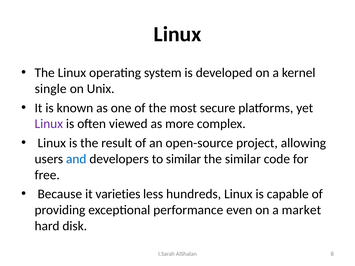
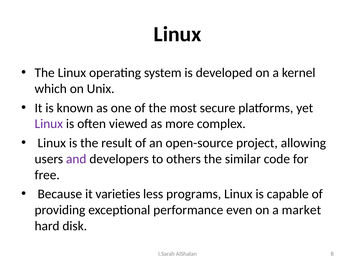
single: single -> which
and colour: blue -> purple
to similar: similar -> others
hundreds: hundreds -> programs
